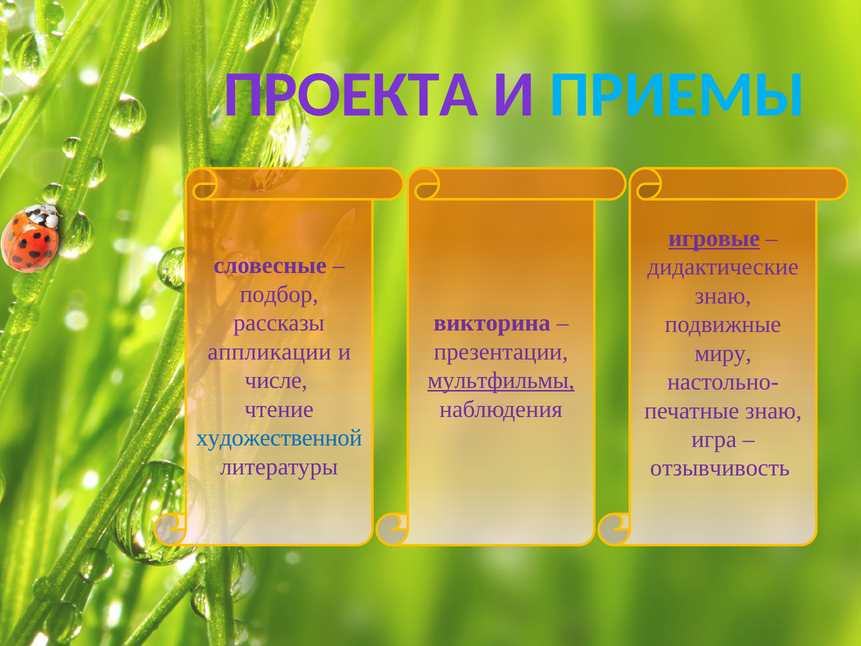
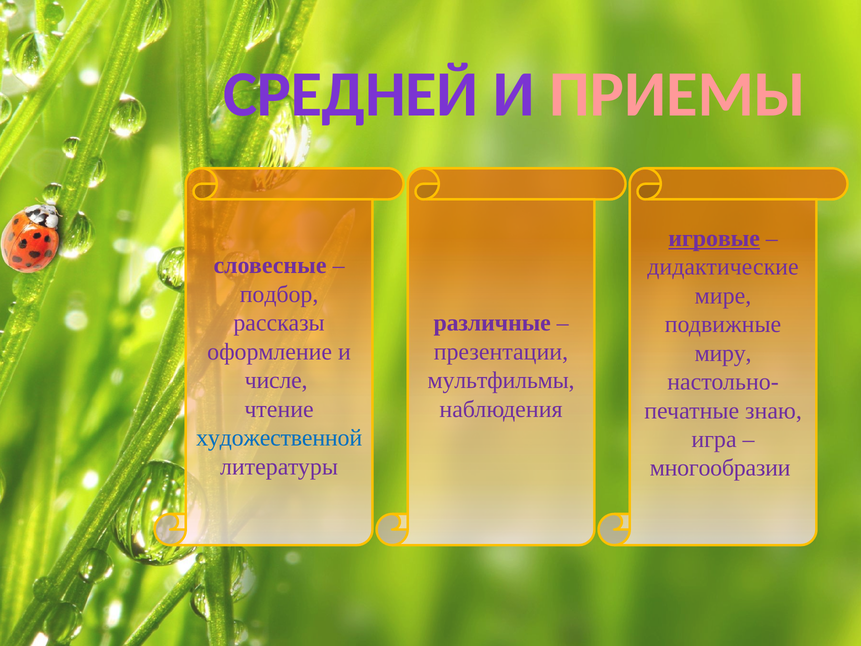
ПРОЕКТА: ПРОЕКТА -> СРЕДНЕЙ
ПРИЕМЫ colour: light blue -> pink
знаю at (723, 296): знаю -> мире
викторина: викторина -> различные
аппликации: аппликации -> оформление
мультфильмы underline: present -> none
отзывчивость: отзывчивость -> многообразии
